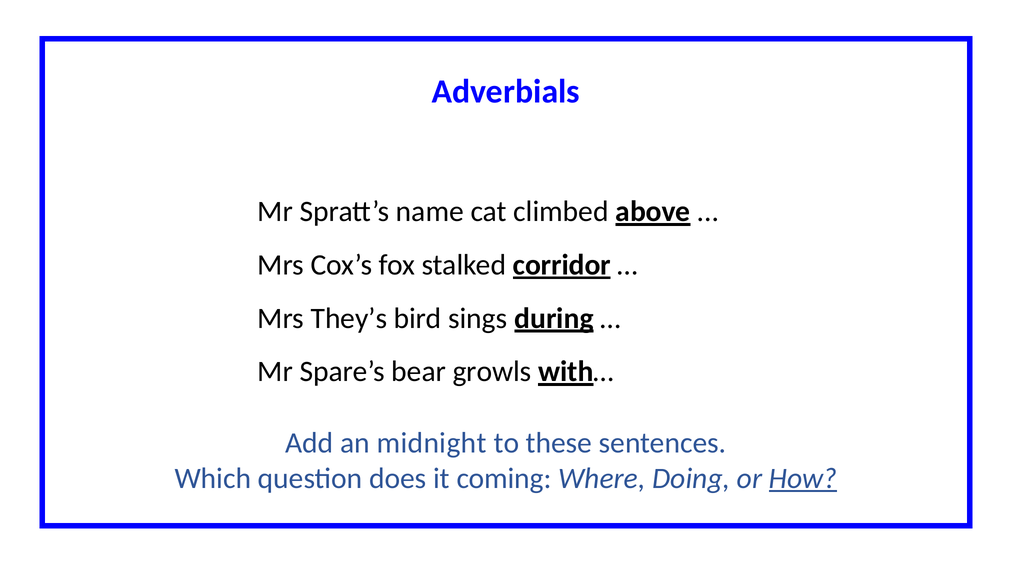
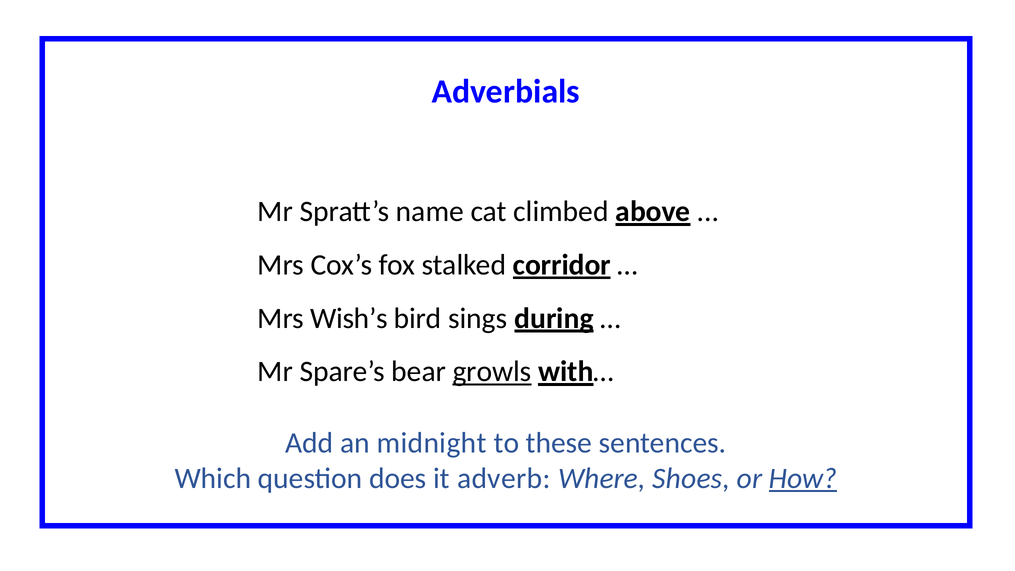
They’s: They’s -> Wish’s
growls underline: none -> present
coming: coming -> adverb
Doing: Doing -> Shoes
